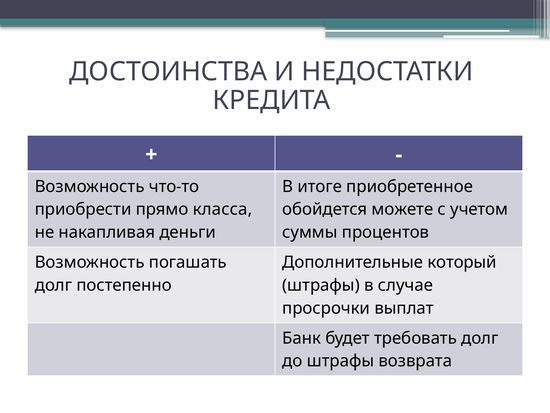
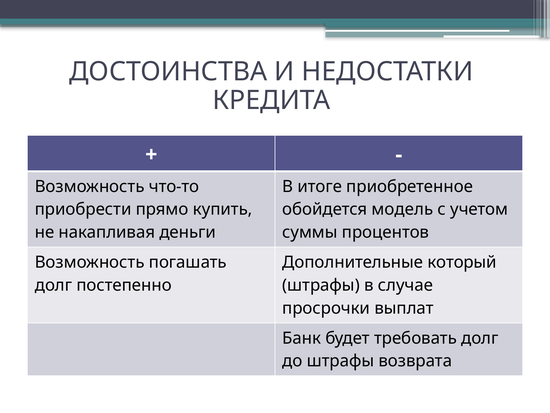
класса: класса -> купить
можете: можете -> модель
